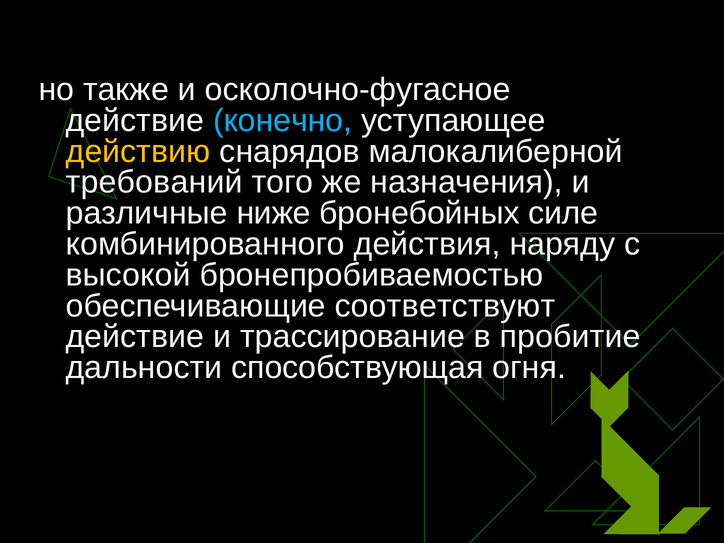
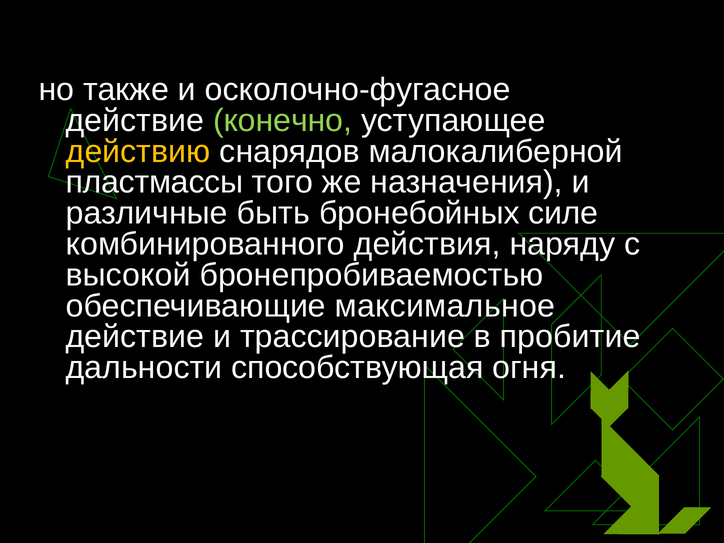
конечно colour: light blue -> light green
требований: требований -> пластмассы
ниже: ниже -> быть
соответствуют: соответствуют -> максимальное
